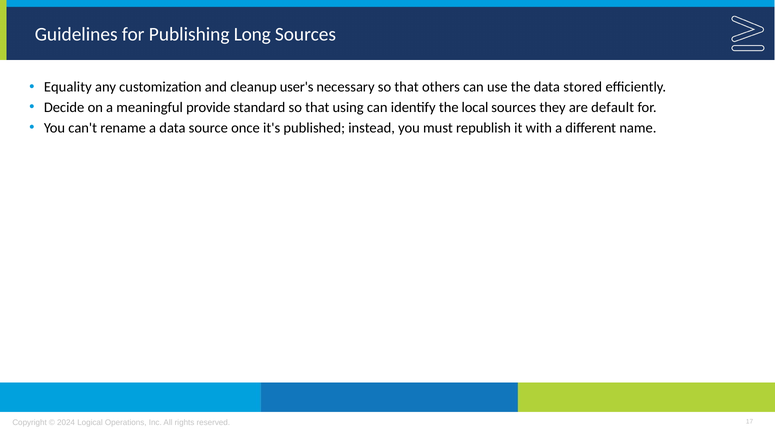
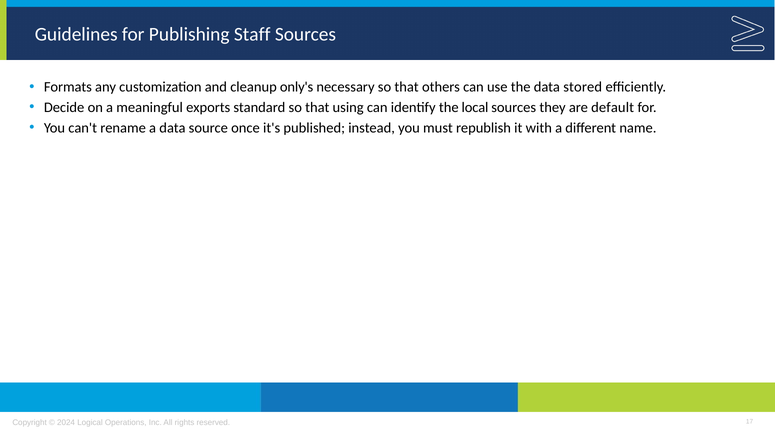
Long: Long -> Staff
Equality: Equality -> Formats
user's: user's -> only's
provide: provide -> exports
